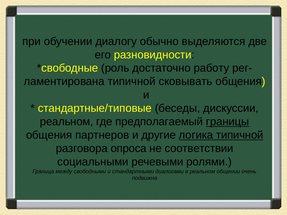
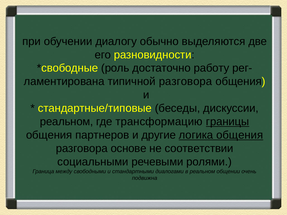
типичной сковывать: сковывать -> разговора
предполагаемый: предполагаемый -> трансформацию
логика типичной: типичной -> общения
опроса: опроса -> основе
